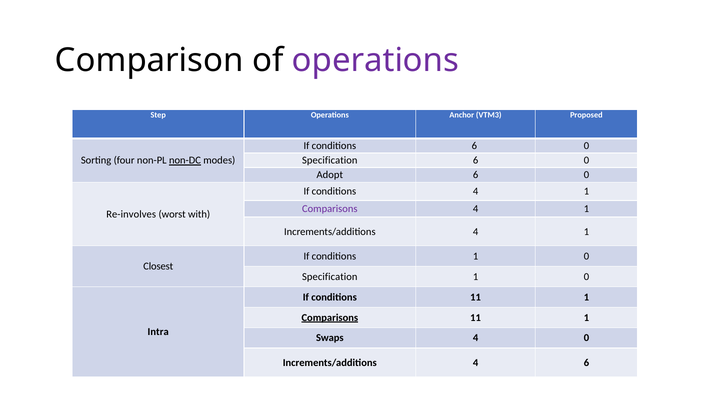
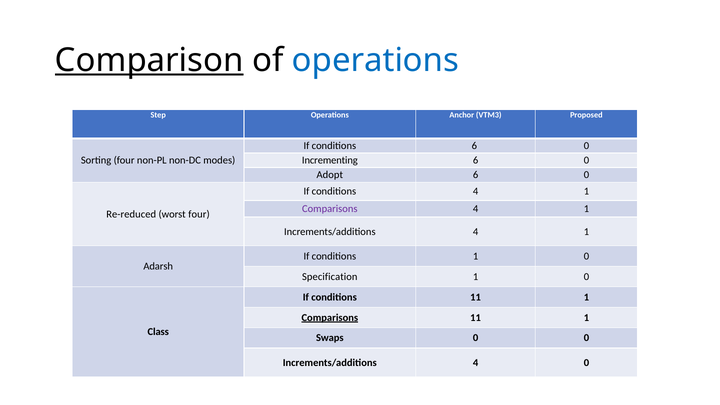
Comparison underline: none -> present
operations at (375, 60) colour: purple -> blue
Specification at (330, 160): Specification -> Incrementing
non-DC underline: present -> none
Re-involves: Re-involves -> Re-reduced
worst with: with -> four
Closest: Closest -> Adarsh
Intra: Intra -> Class
Swaps 4: 4 -> 0
4 6: 6 -> 0
